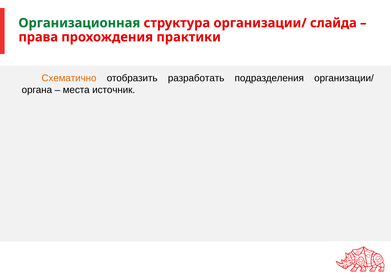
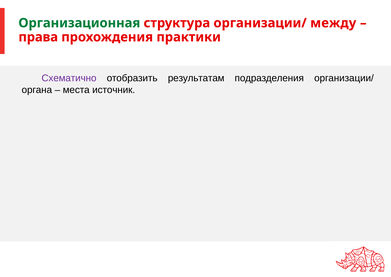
слайда: слайда -> между
Схематично colour: orange -> purple
разработать: разработать -> результатам
